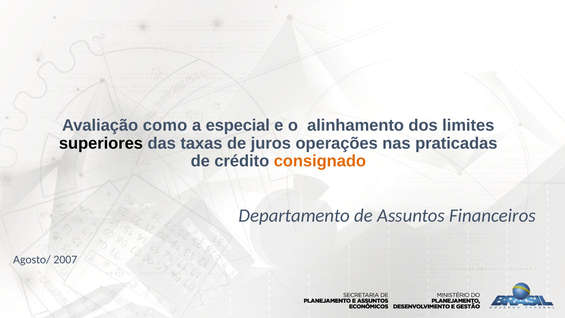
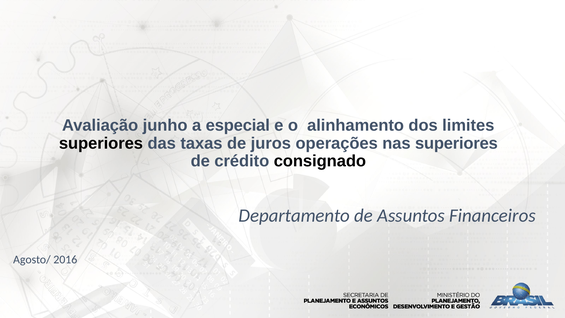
como: como -> junho
nas praticadas: praticadas -> superiores
consignado colour: orange -> black
2007: 2007 -> 2016
